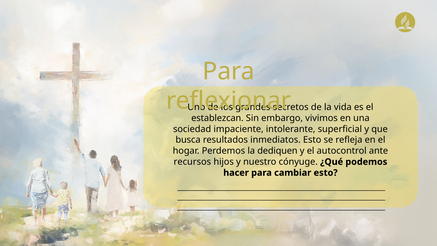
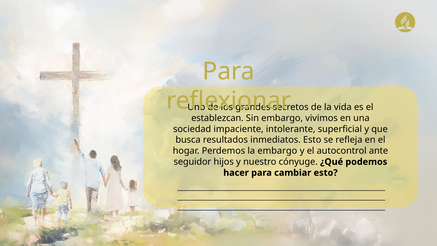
la dediquen: dediquen -> embargo
recursos: recursos -> seguidor
